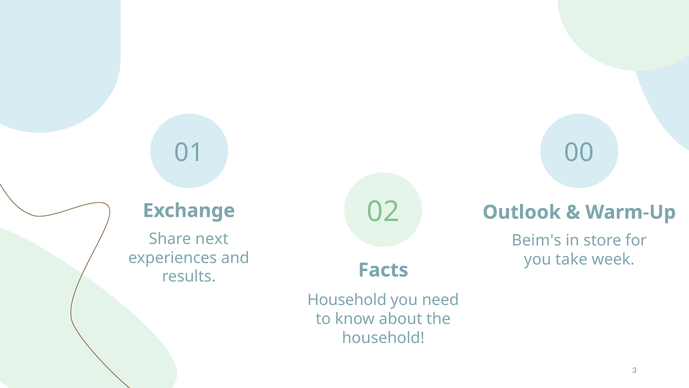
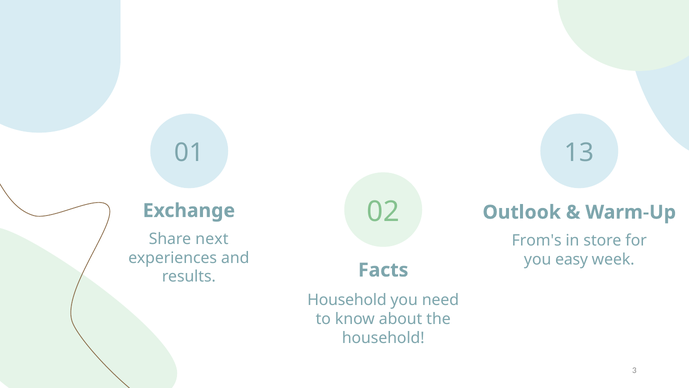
00: 00 -> 13
Beim's: Beim's -> From's
take: take -> easy
